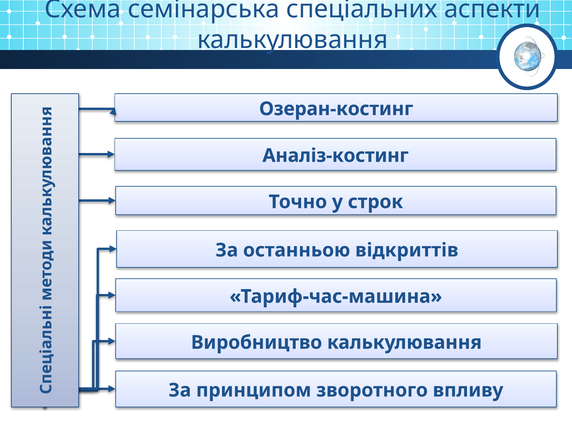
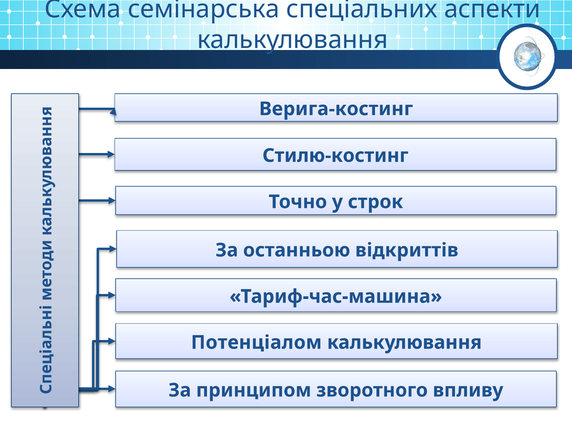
Озеран-костинг: Озеран-костинг -> Верига-костинг
Аналіз-костинг: Аналіз-костинг -> Стилю-костинг
Виробництво: Виробництво -> Потенціалом
